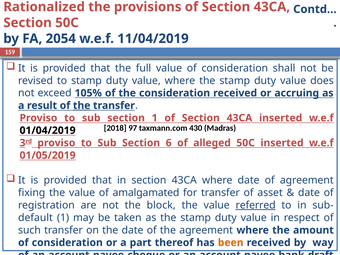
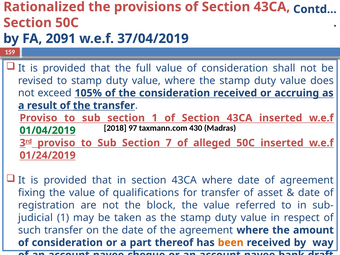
2054: 2054 -> 2091
11/04/2019: 11/04/2019 -> 37/04/2019
01/04/2019 colour: black -> green
6: 6 -> 7
01/05/2019: 01/05/2019 -> 01/24/2019
amalgamated: amalgamated -> qualifications
referred underline: present -> none
default: default -> judicial
